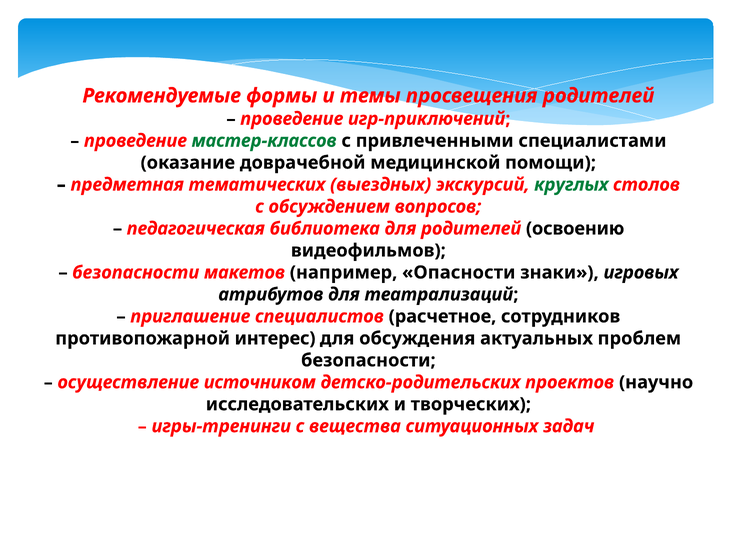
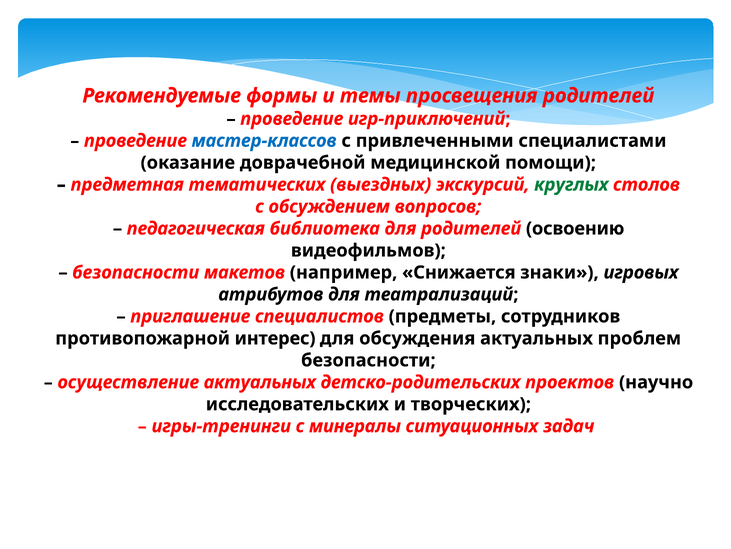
мастер-классов colour: green -> blue
Опасности: Опасности -> Снижается
расчетное: расчетное -> предметы
осуществление источником: источником -> актуальных
вещества: вещества -> минералы
